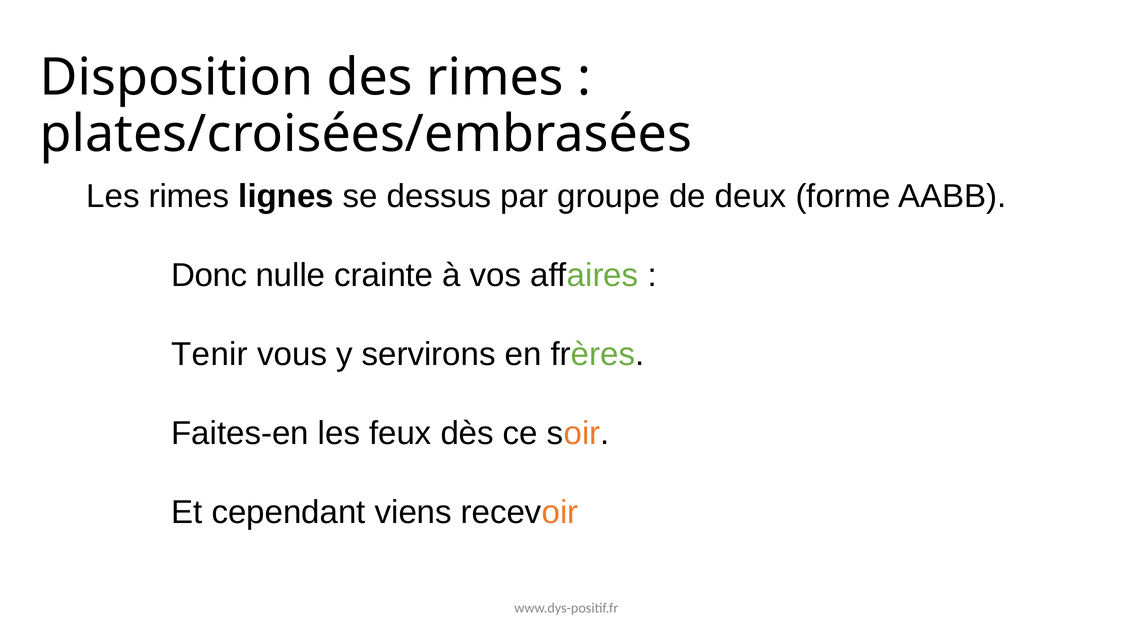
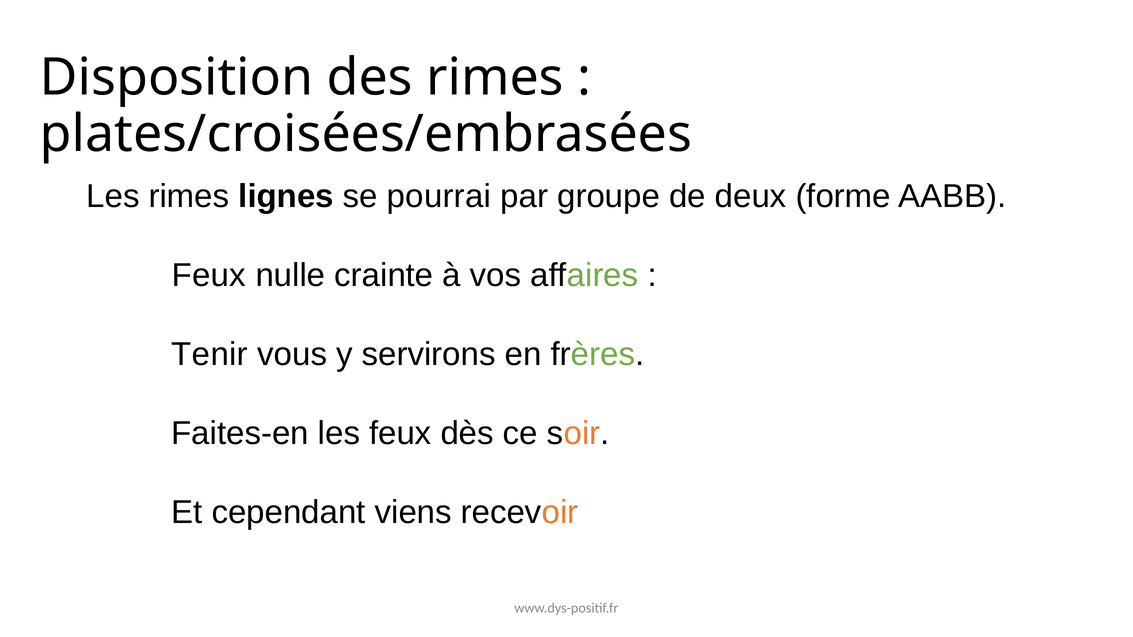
dessus: dessus -> pourrai
Donc at (209, 275): Donc -> Feux
